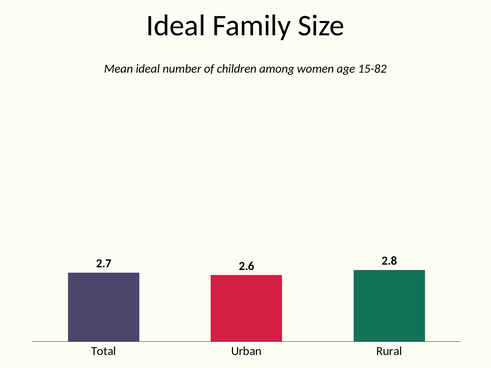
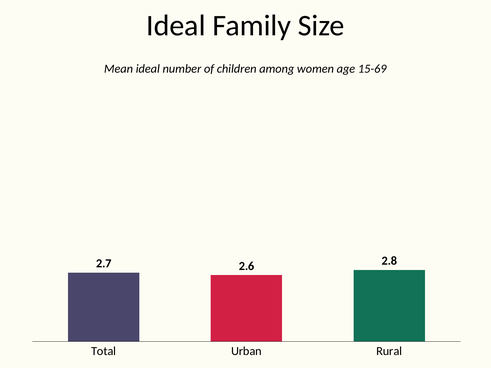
15-82: 15-82 -> 15-69
